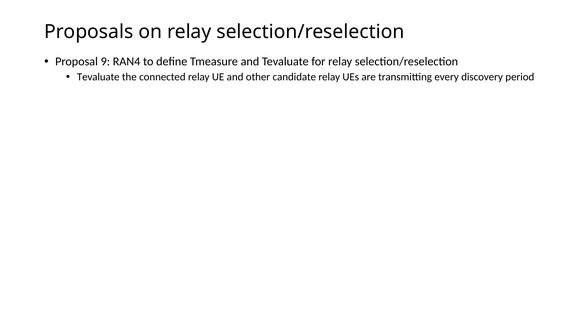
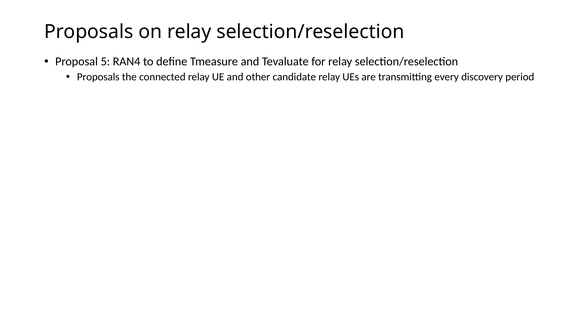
9: 9 -> 5
Tevaluate at (98, 77): Tevaluate -> Proposals
